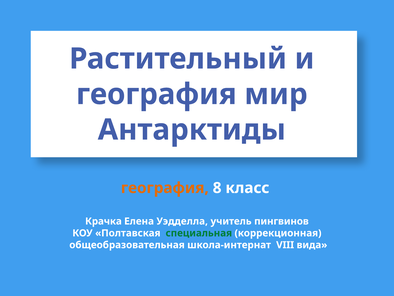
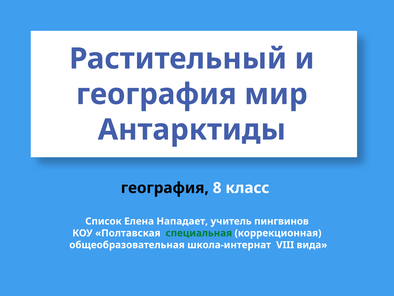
география at (165, 188) colour: orange -> black
Крачка: Крачка -> Список
Уэдделла: Уэдделла -> Нападает
